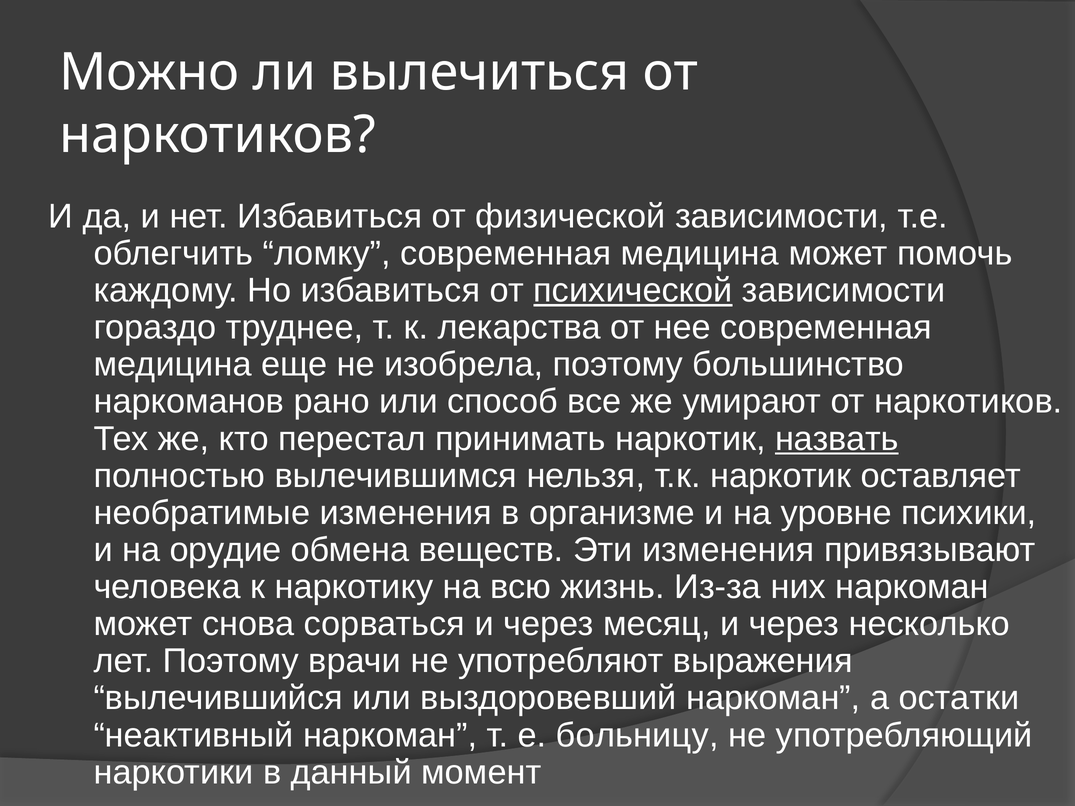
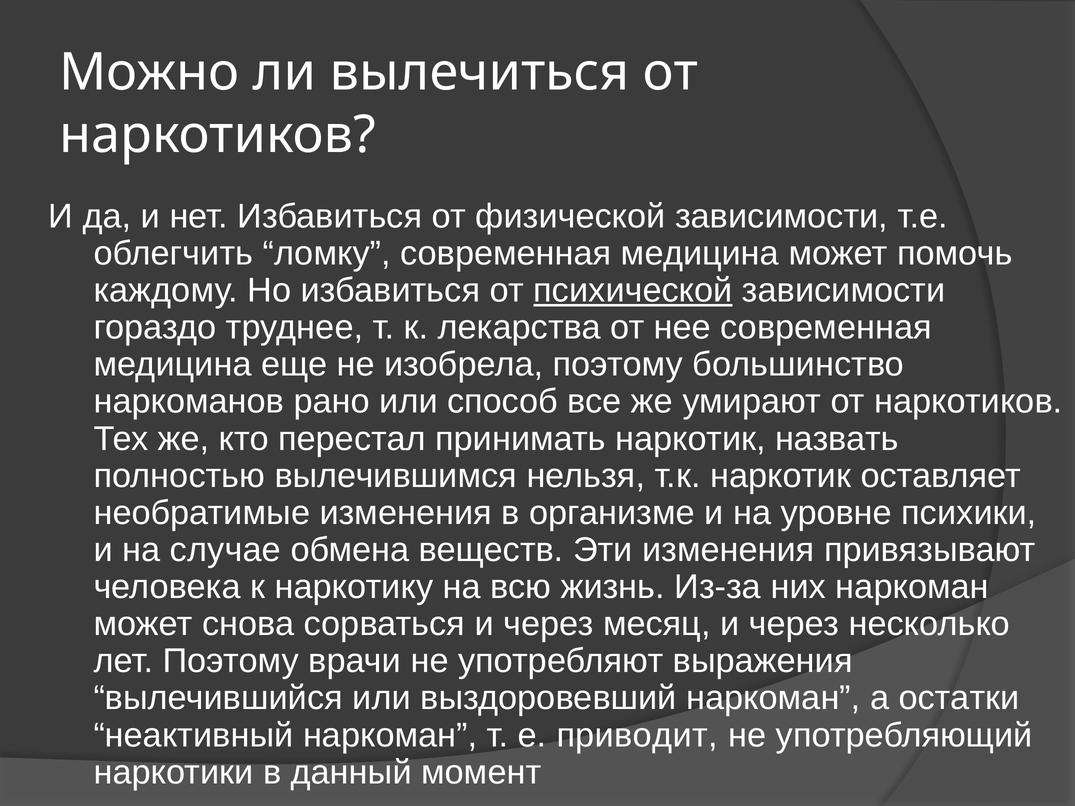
назвать underline: present -> none
орудие: орудие -> случае
больницу: больницу -> приводит
